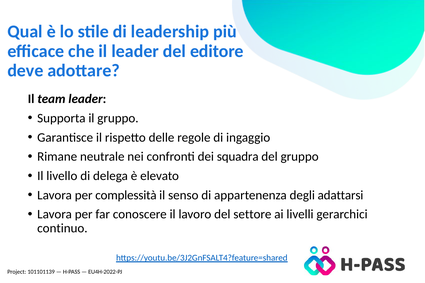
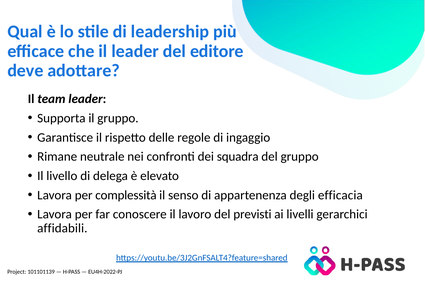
adattarsi: adattarsi -> efficacia
settore: settore -> previsti
continuo: continuo -> affidabili
